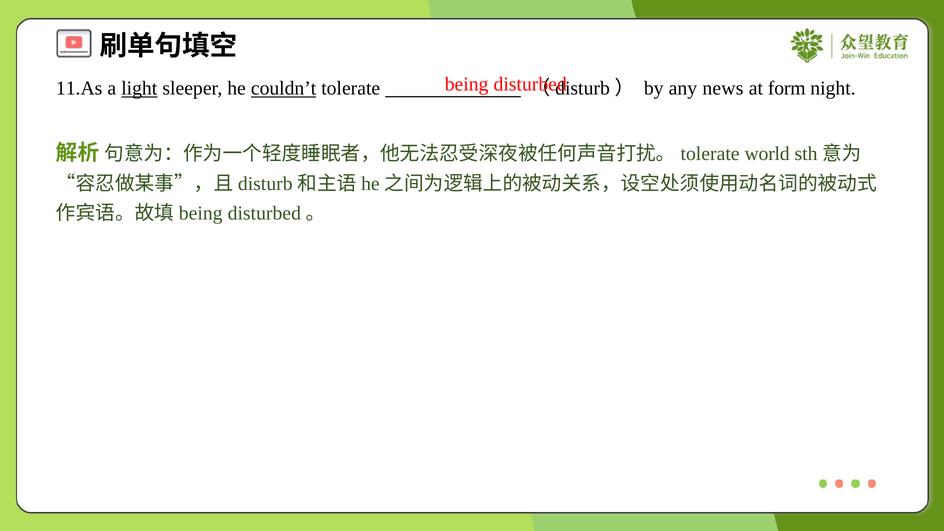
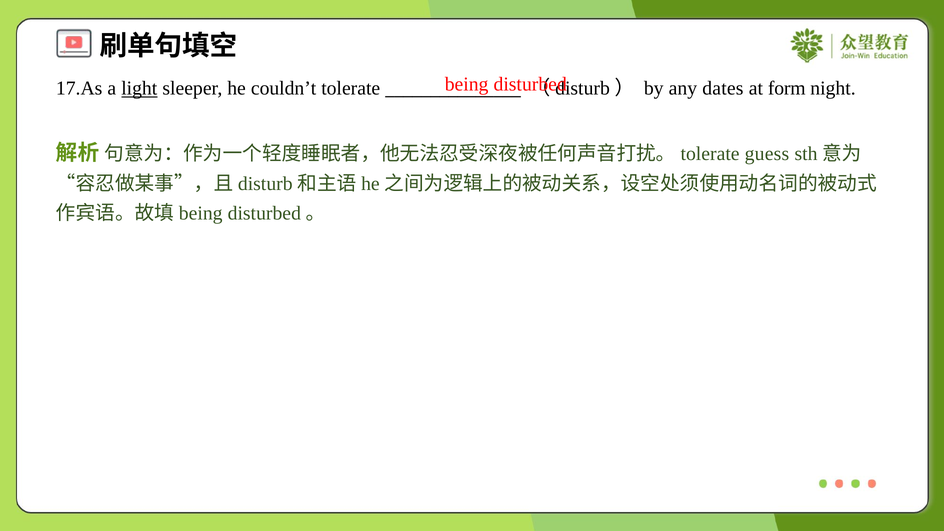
11.As: 11.As -> 17.As
couldn’t underline: present -> none
news: news -> dates
world: world -> guess
